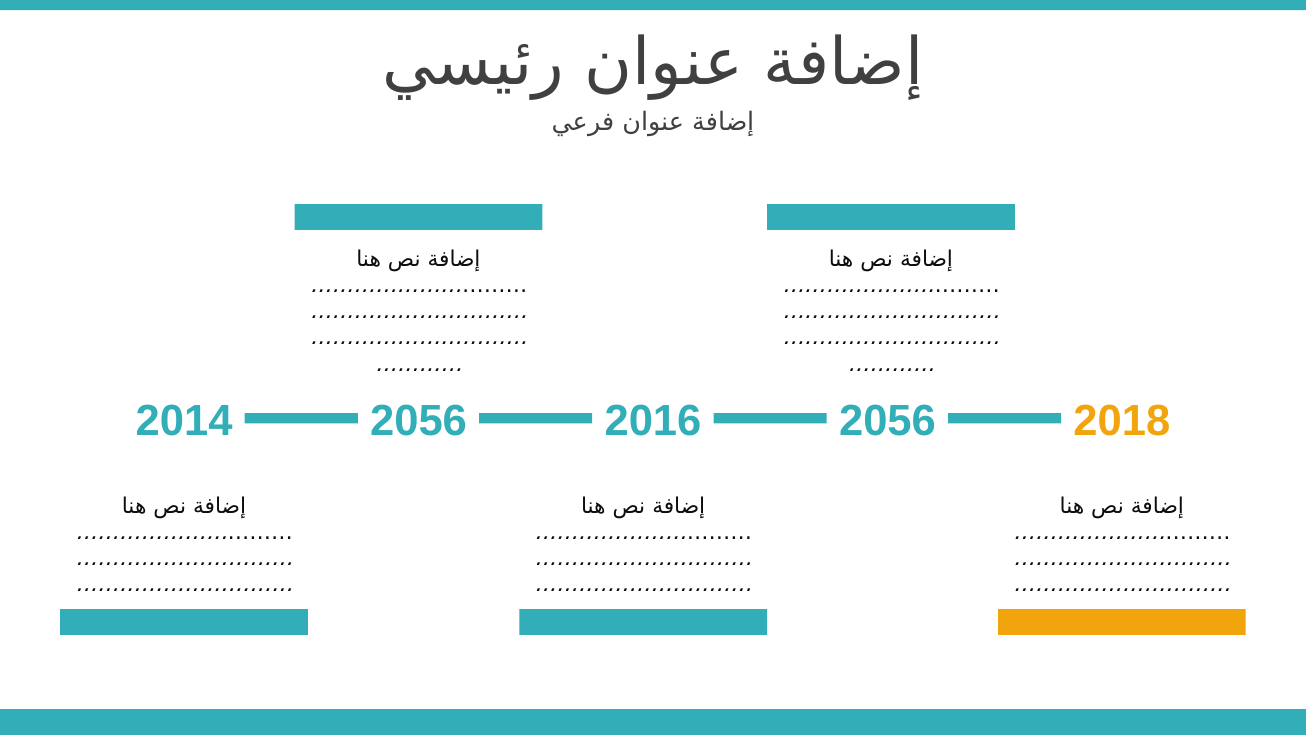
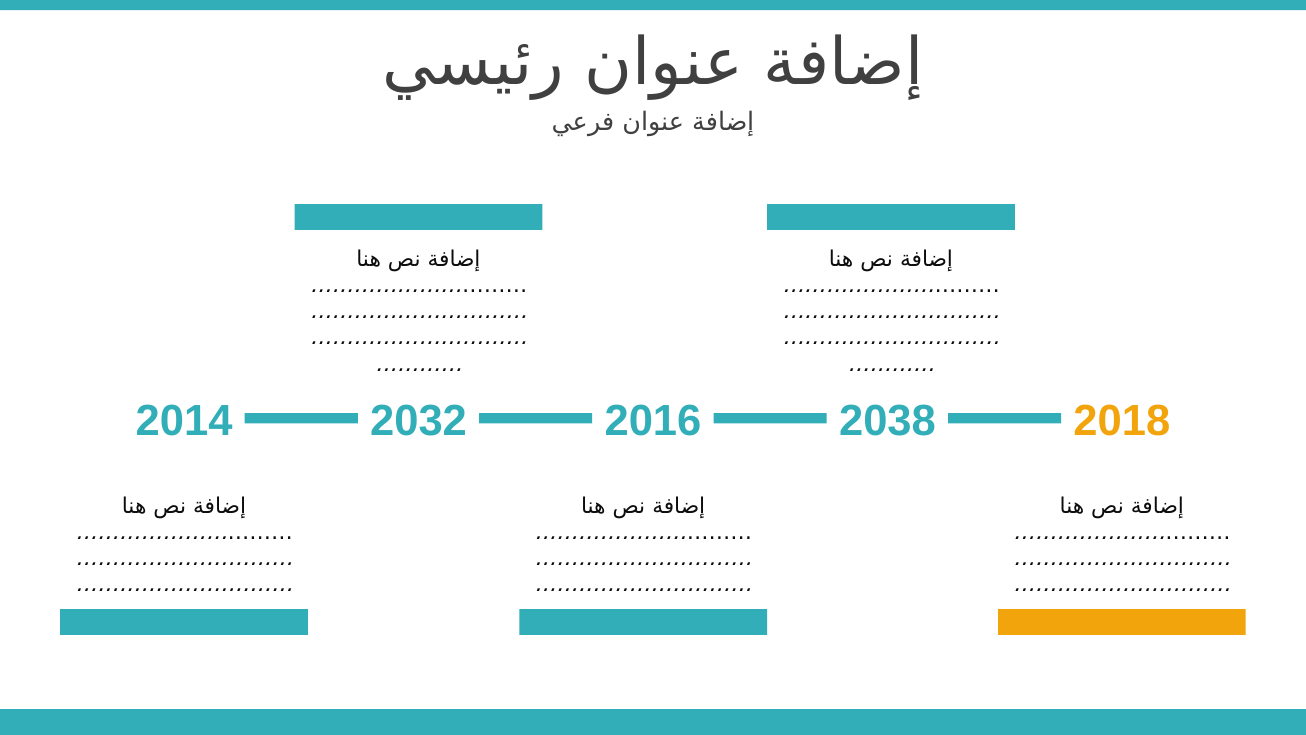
2014 2056: 2056 -> 2032
2016 2056: 2056 -> 2038
